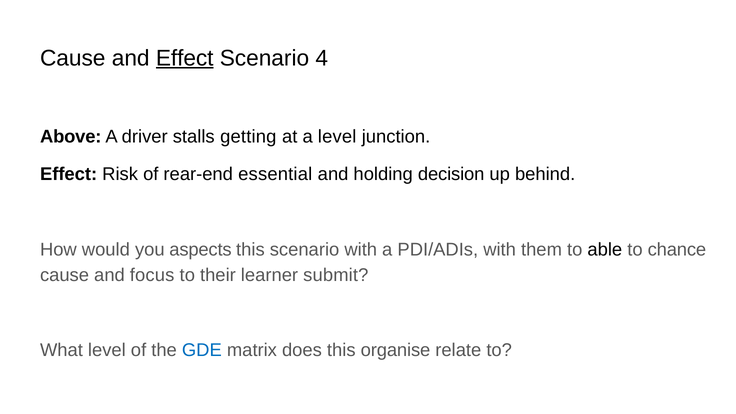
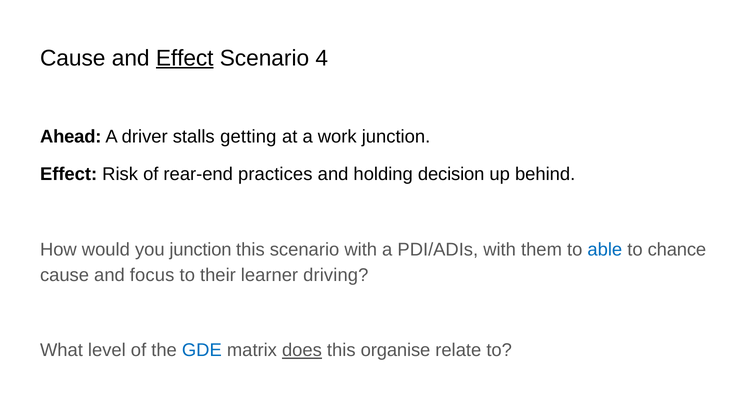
Above: Above -> Ahead
a level: level -> work
essential: essential -> practices
you aspects: aspects -> junction
able colour: black -> blue
submit: submit -> driving
does underline: none -> present
